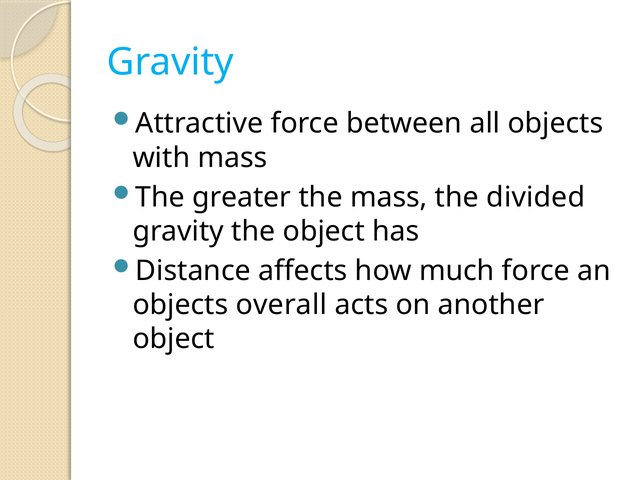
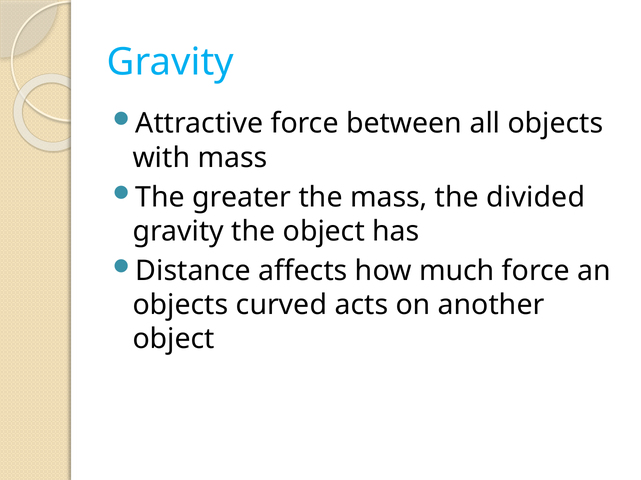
overall: overall -> curved
